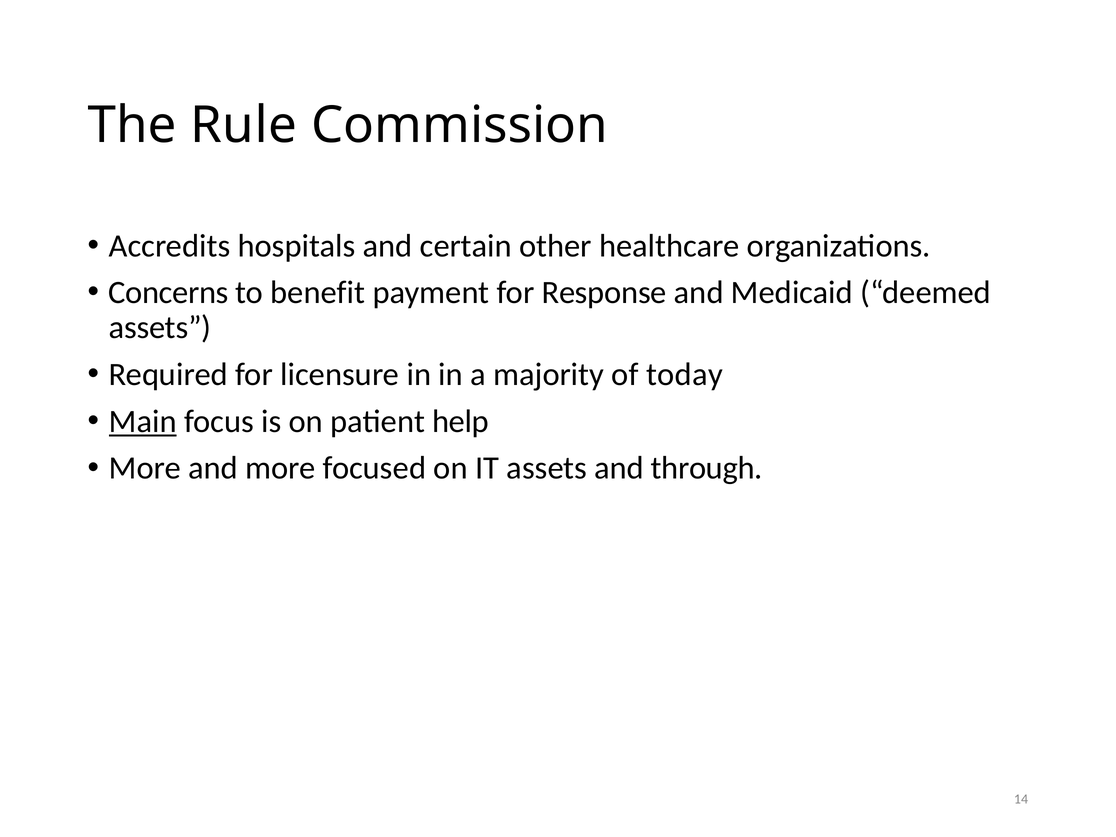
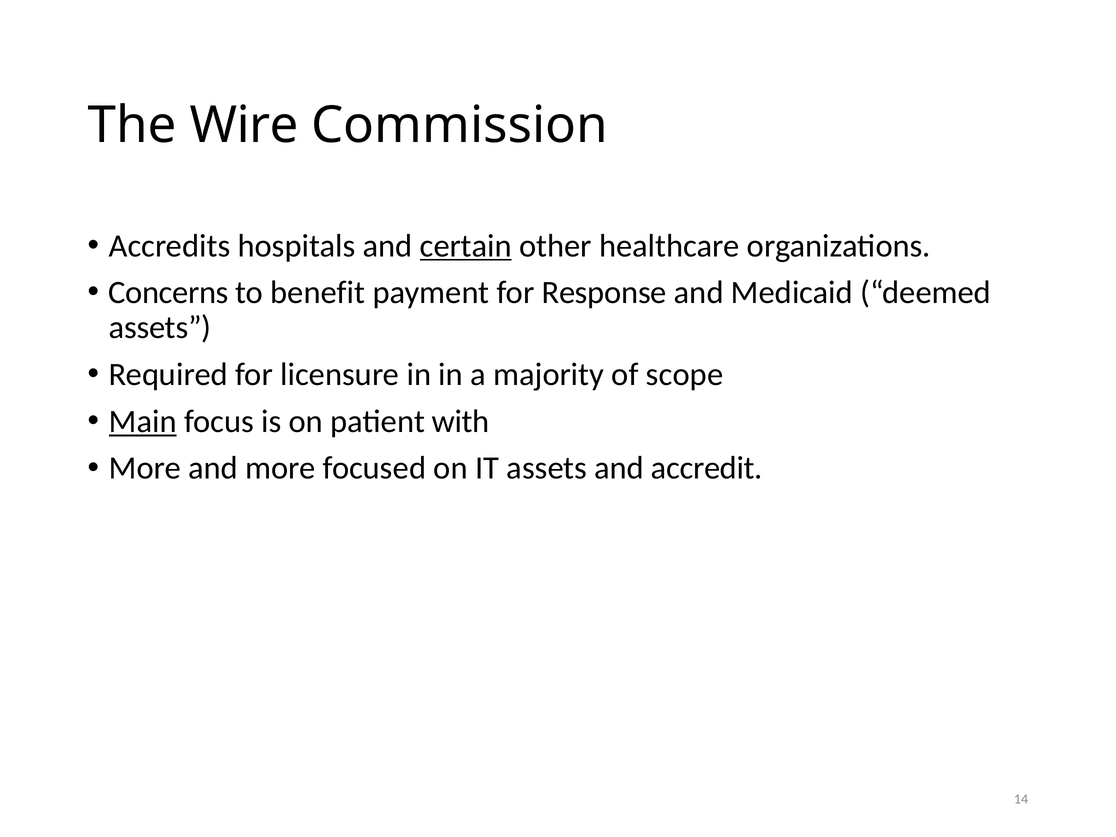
Rule: Rule -> Wire
certain underline: none -> present
today: today -> scope
help: help -> with
through: through -> accredit
